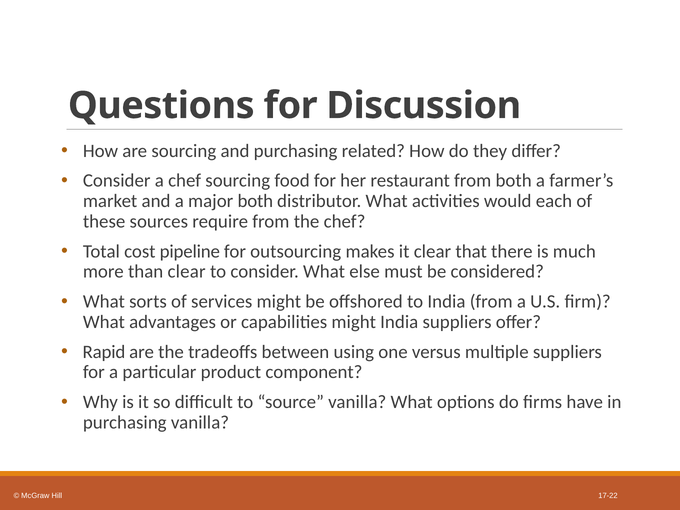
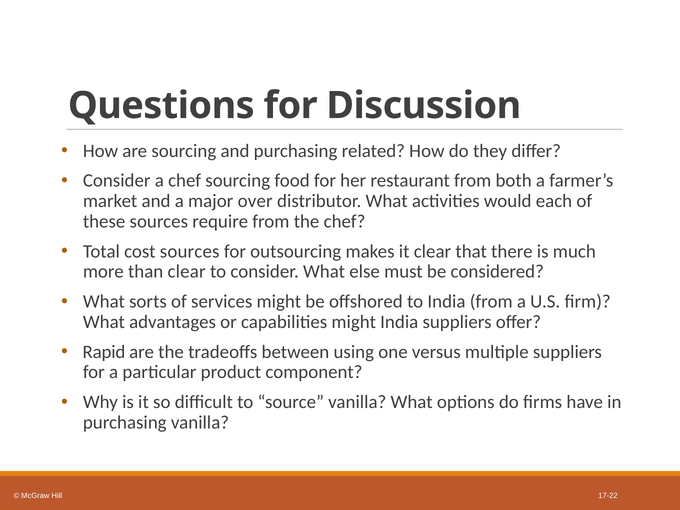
major both: both -> over
cost pipeline: pipeline -> sources
